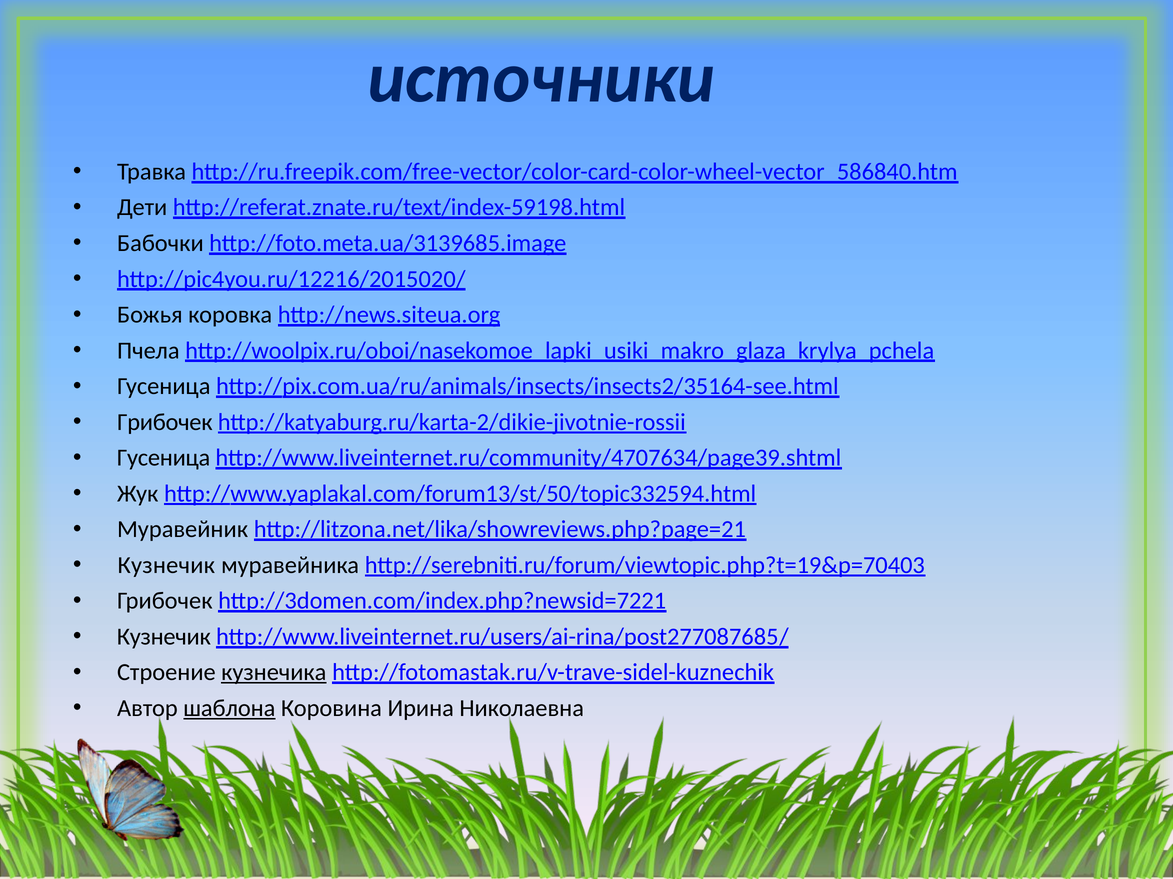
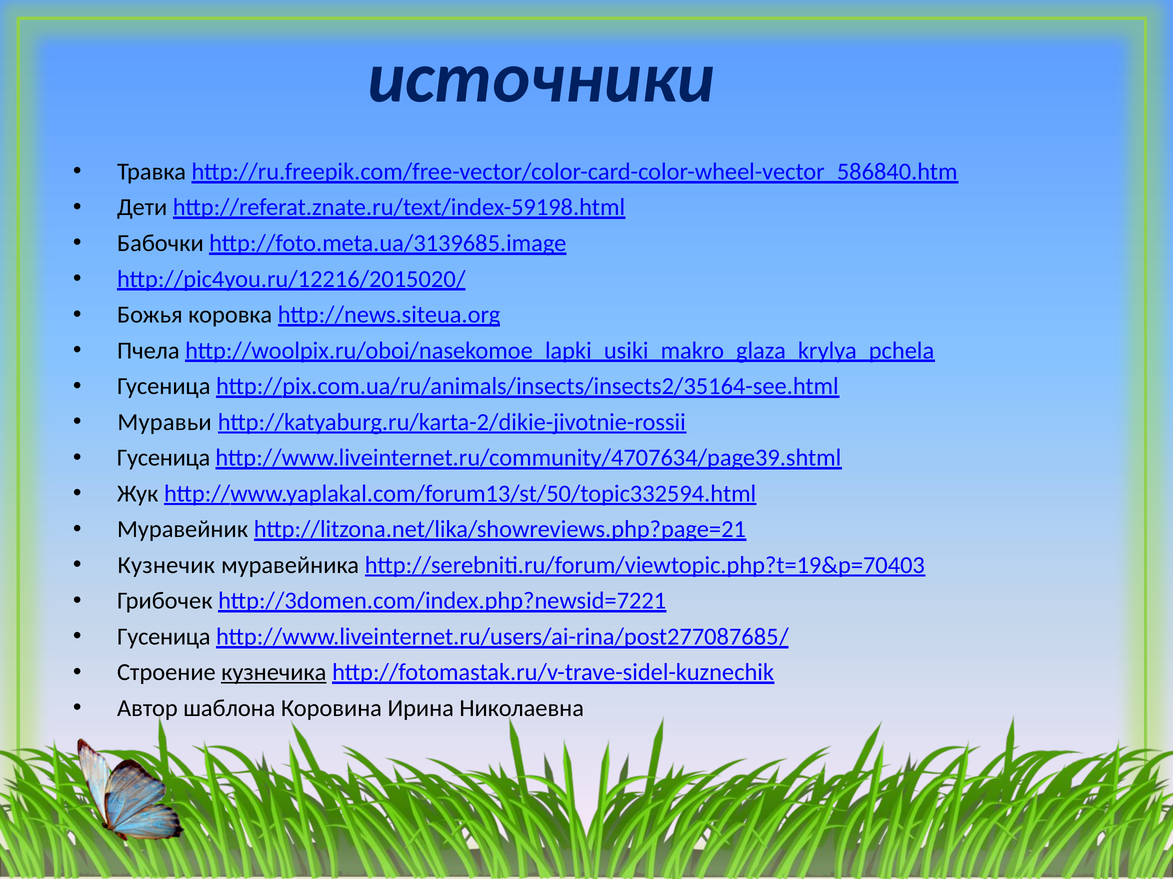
Грибочек at (165, 422): Грибочек -> Муравьи
Кузнечик at (164, 637): Кузнечик -> Гусеница
шаблона underline: present -> none
